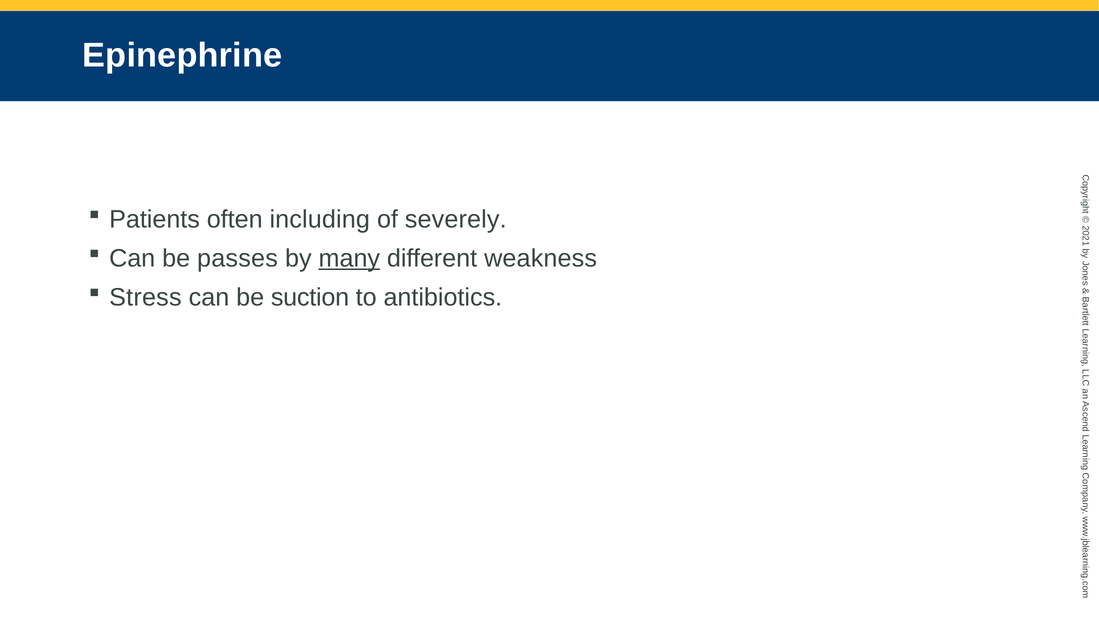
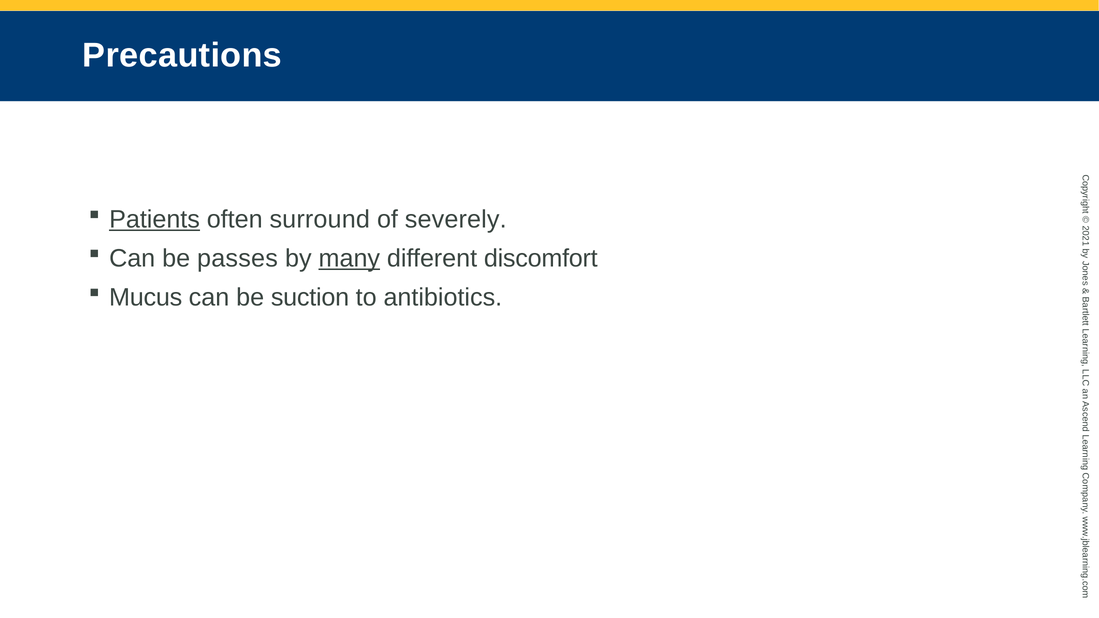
Epinephrine: Epinephrine -> Precautions
Patients underline: none -> present
including: including -> surround
weakness: weakness -> discomfort
Stress: Stress -> Mucus
